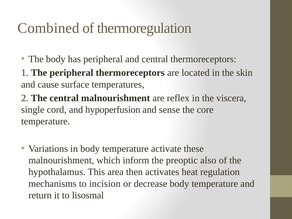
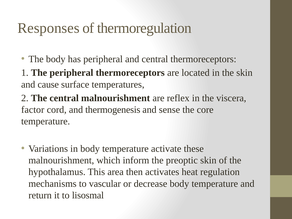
Combined: Combined -> Responses
single: single -> factor
hypoperfusion: hypoperfusion -> thermogenesis
preoptic also: also -> skin
incision: incision -> vascular
